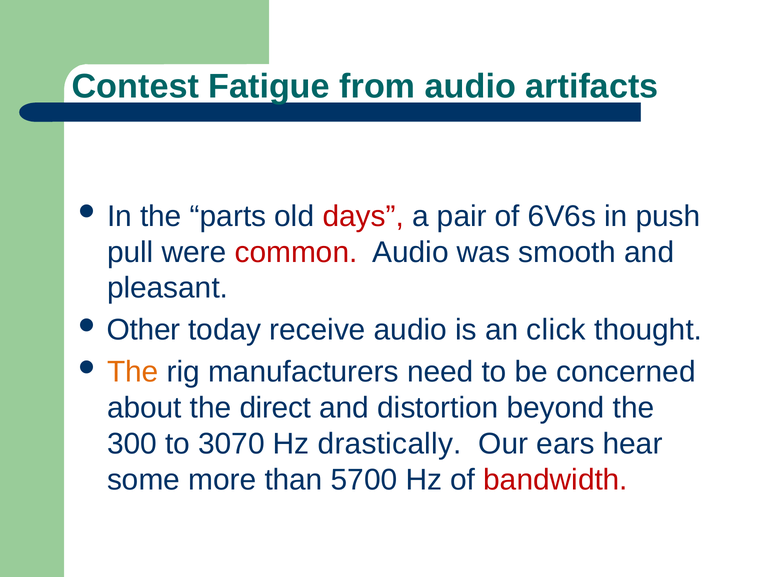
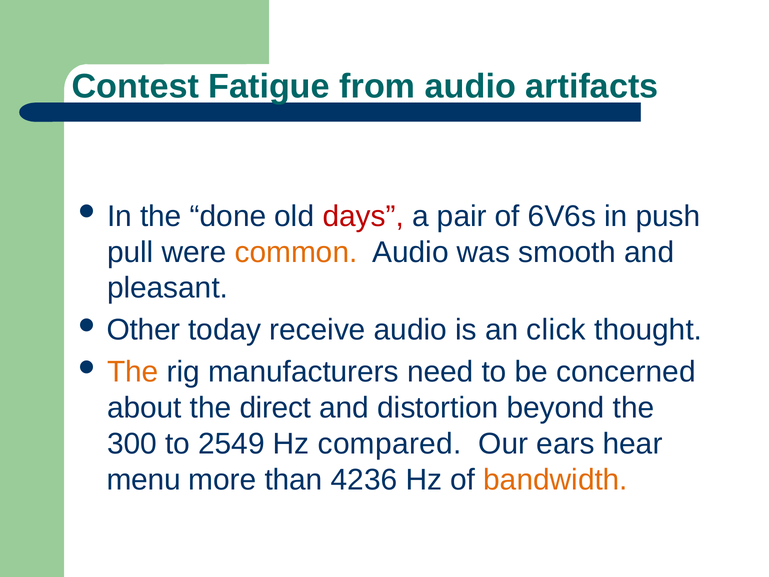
parts: parts -> done
common colour: red -> orange
3070: 3070 -> 2549
drastically: drastically -> compared
some: some -> menu
5700: 5700 -> 4236
bandwidth colour: red -> orange
